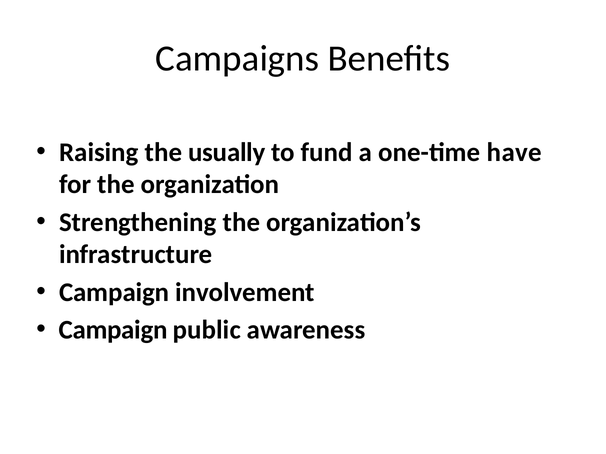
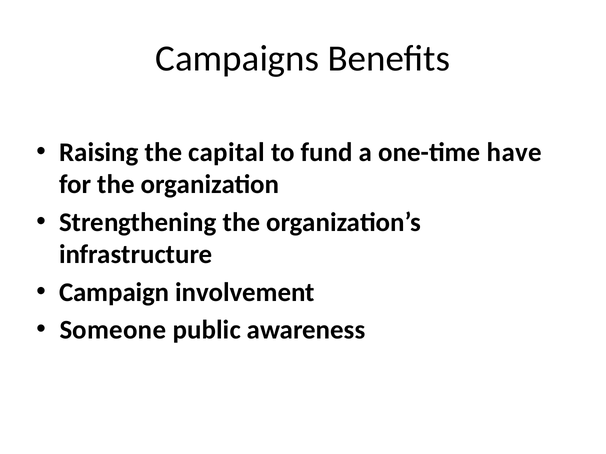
usually: usually -> capital
Campaign at (113, 330): Campaign -> Someone
